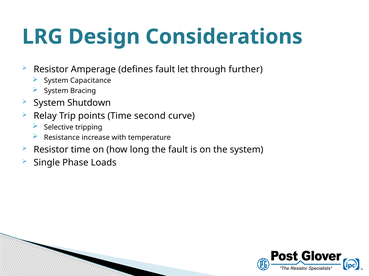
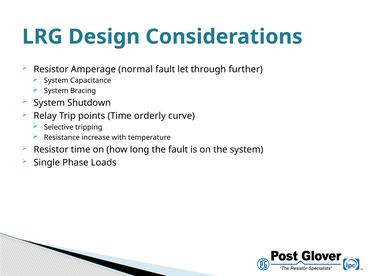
defines: defines -> normal
second: second -> orderly
